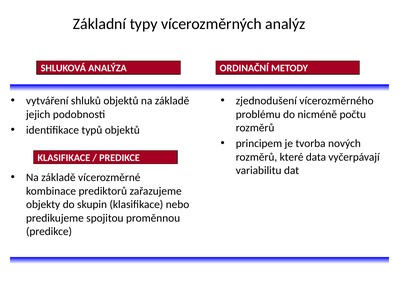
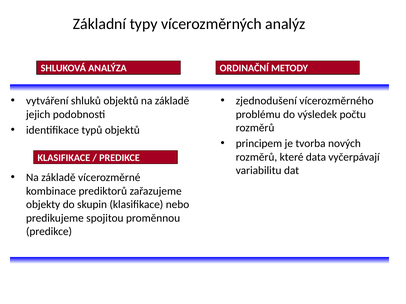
nicméně: nicméně -> výsledek
